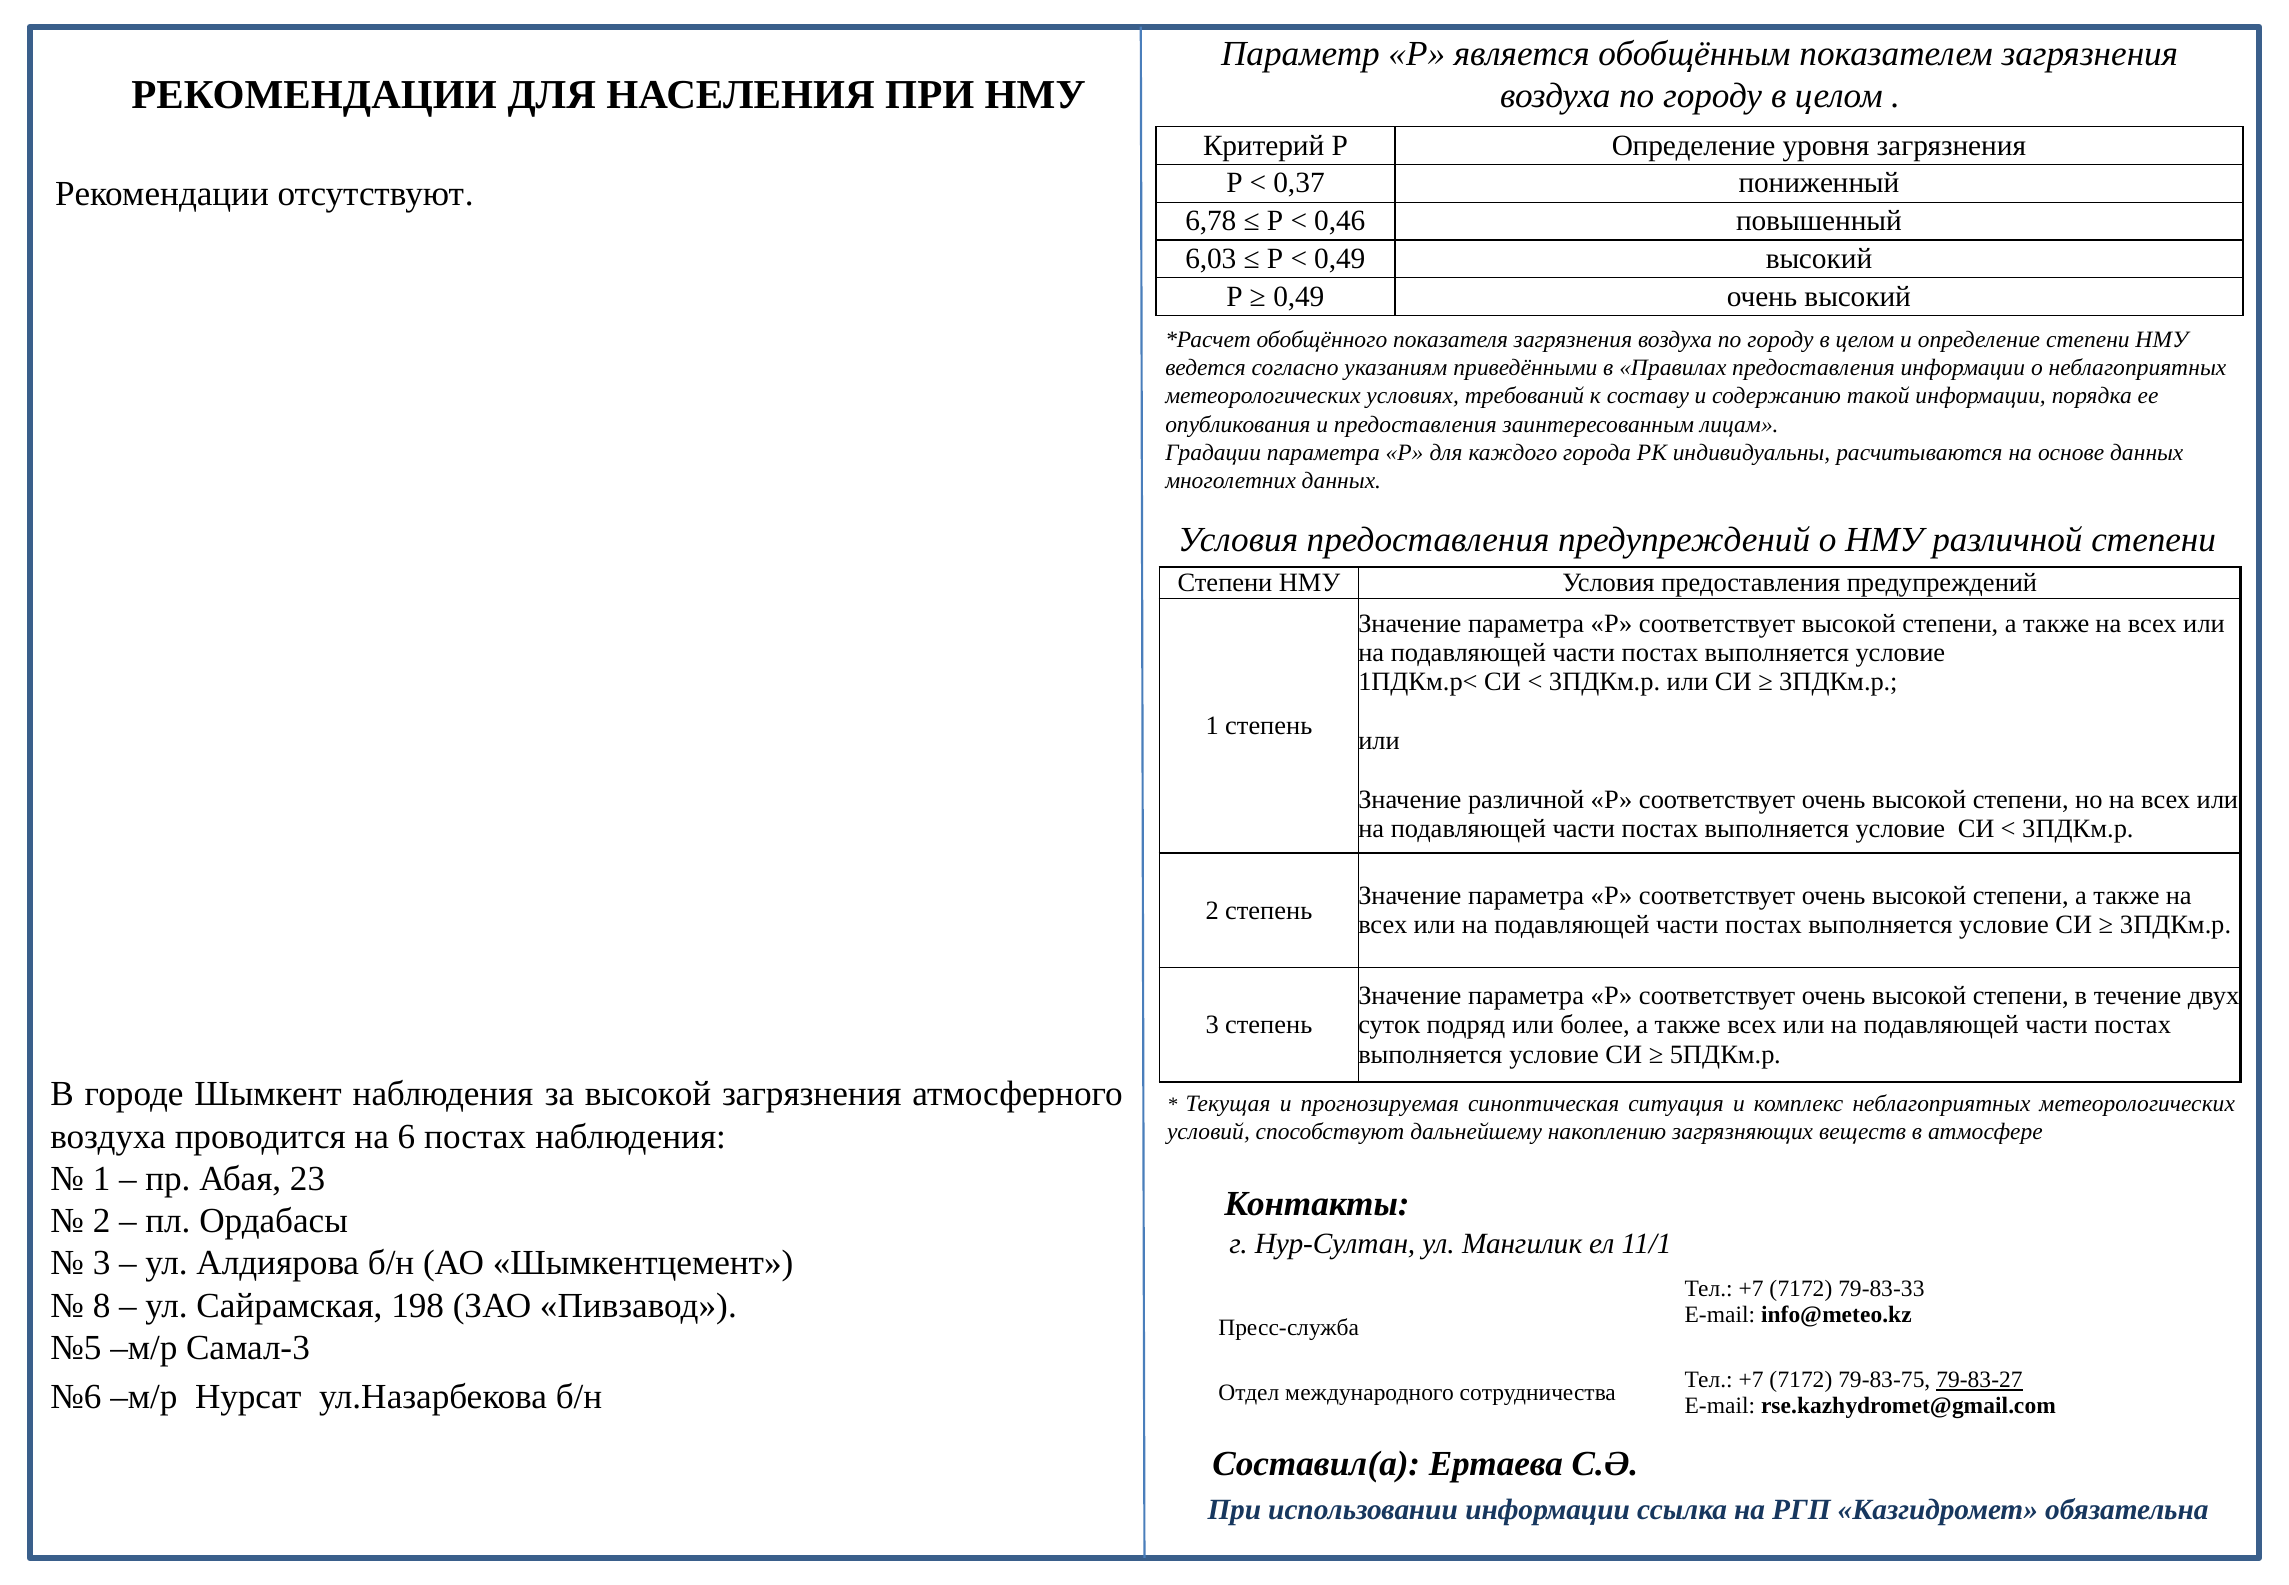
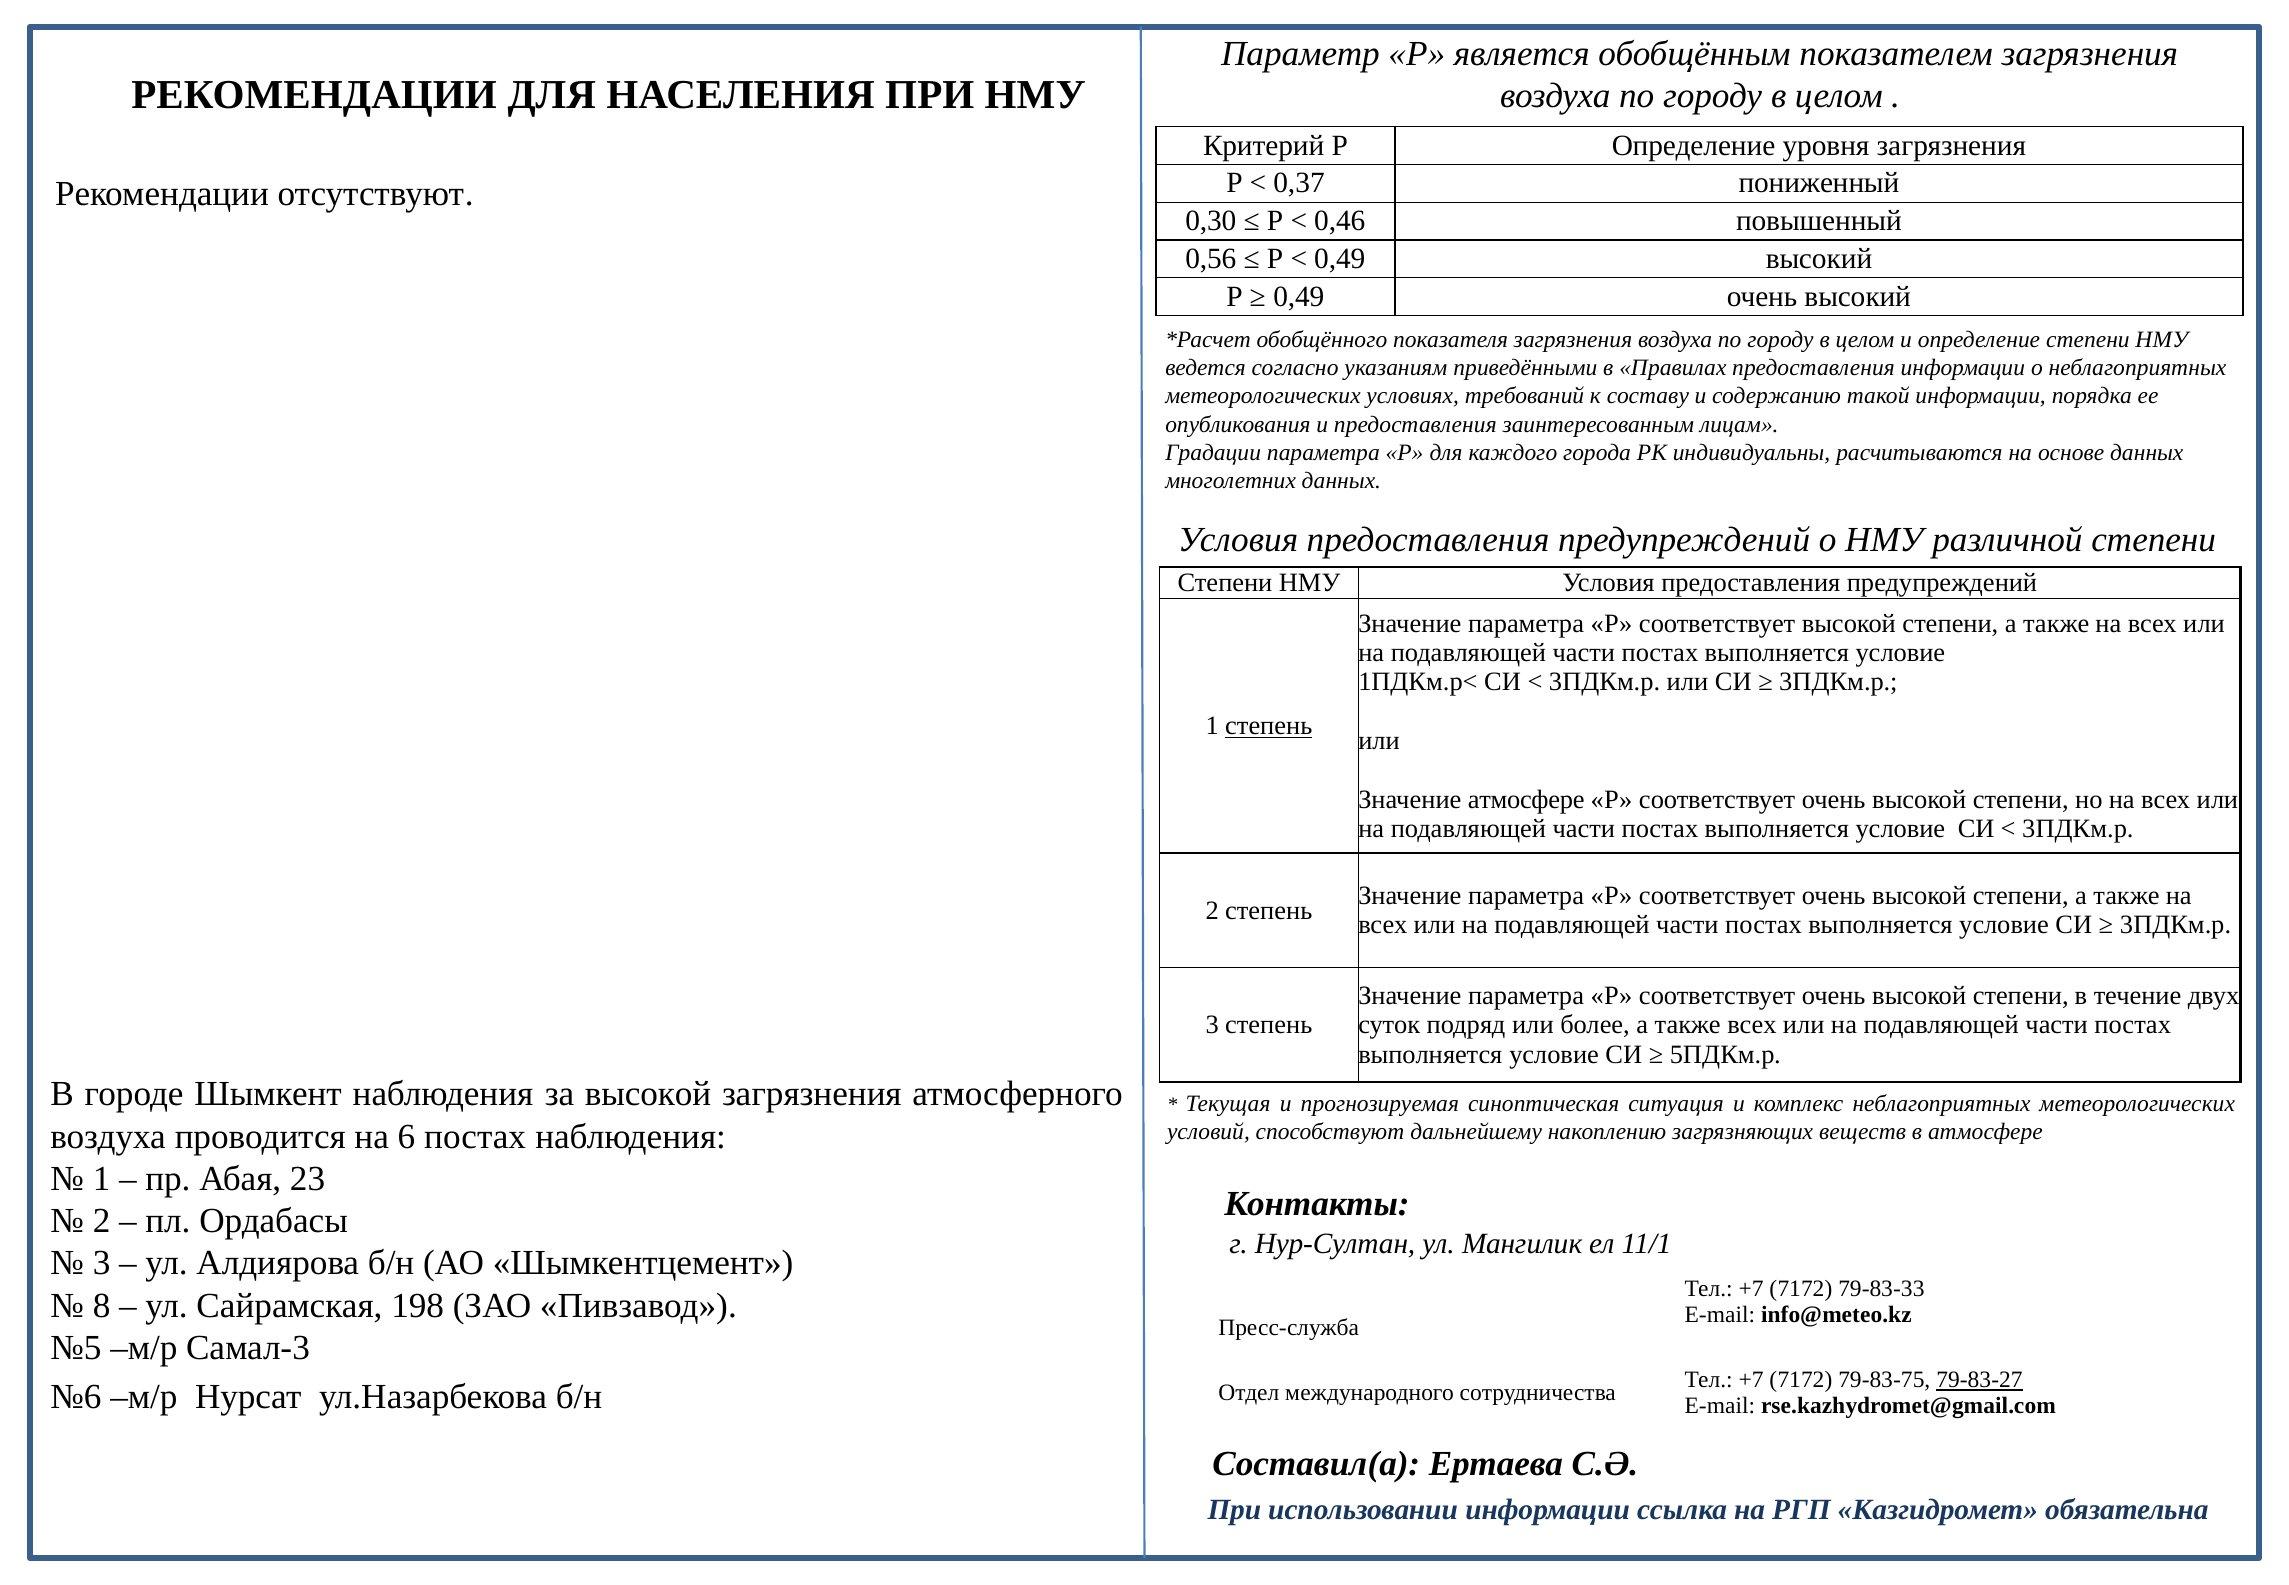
6,78: 6,78 -> 0,30
6,03: 6,03 -> 0,56
степень at (1269, 726) underline: none -> present
Значение различной: различной -> атмосфере
